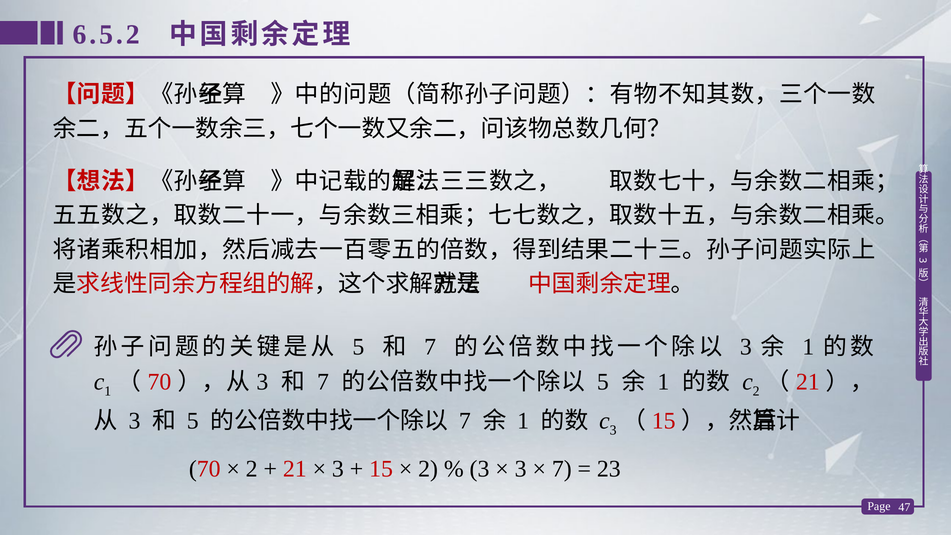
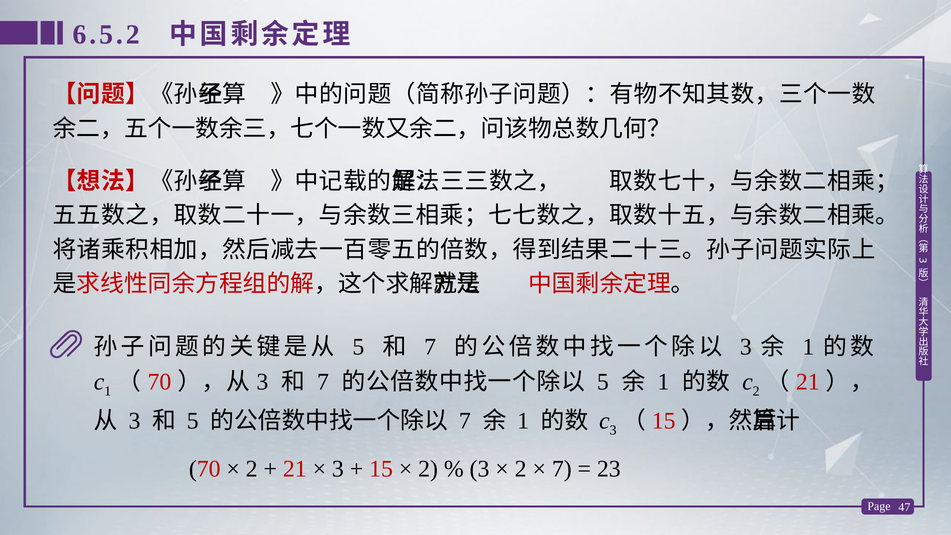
3 at (521, 469): 3 -> 2
